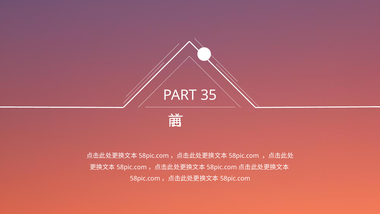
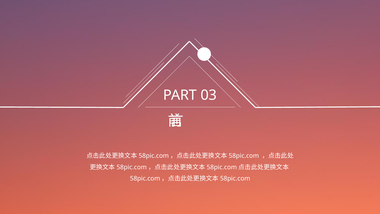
35: 35 -> 03
